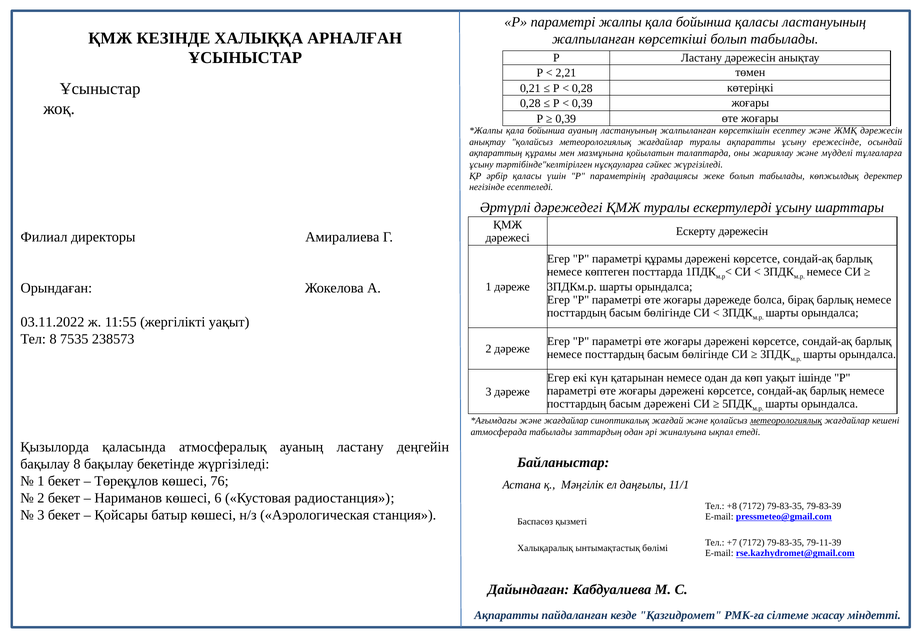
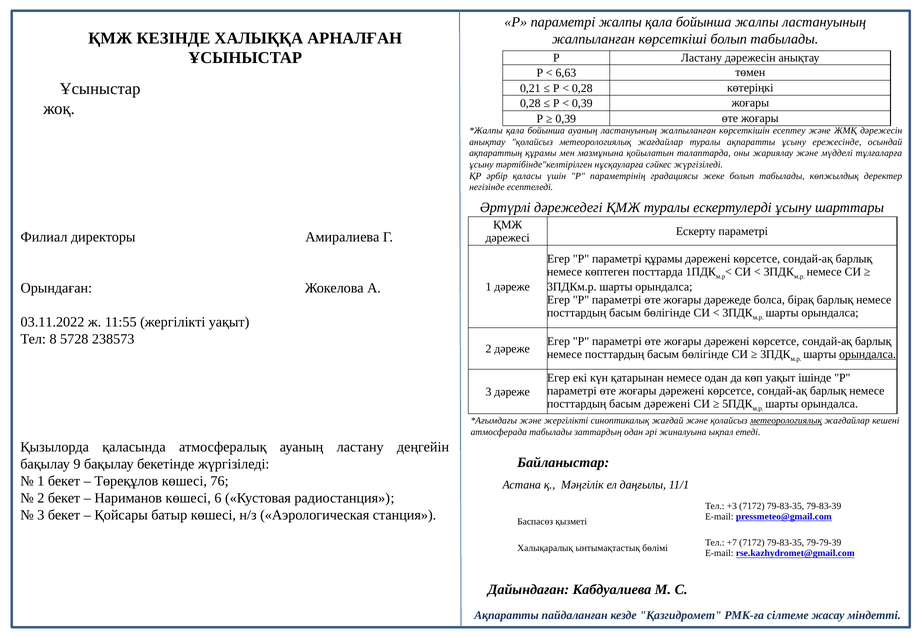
бойынша қаласы: қаласы -> жалпы
2,21: 2,21 -> 6,63
Ескерту дәрежесін: дәрежесін -> параметрі
7535: 7535 -> 5728
орындалса at (868, 354) underline: none -> present
және жағдайлар: жағдайлар -> жергілікті
бақылау 8: 8 -> 9
+8: +8 -> +3
79-11-39: 79-11-39 -> 79-79-39
